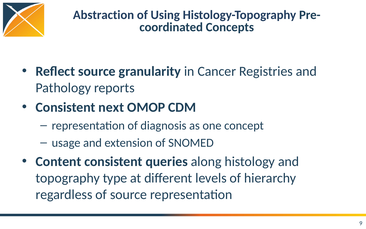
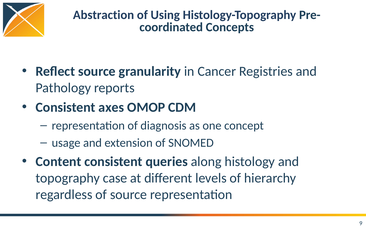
next: next -> axes
type: type -> case
